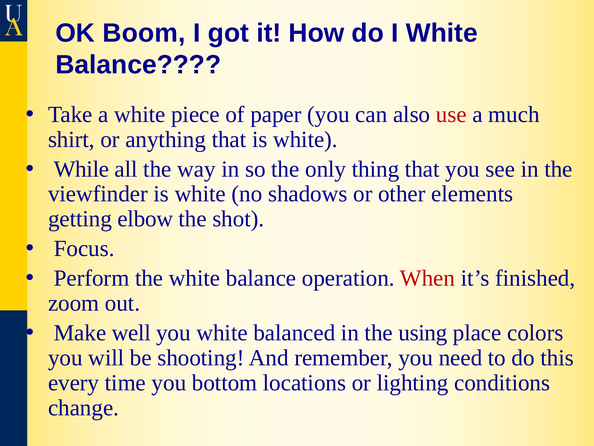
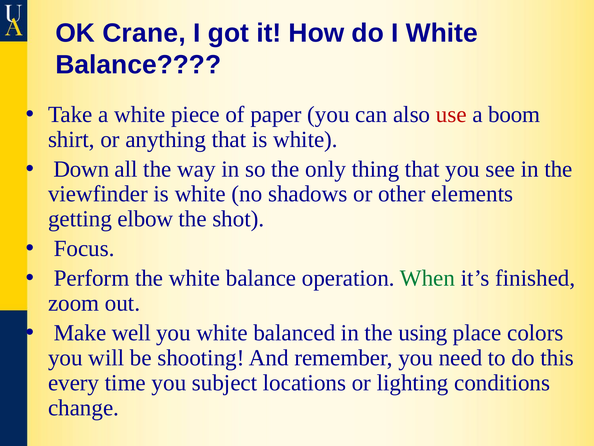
Boom: Boom -> Crane
much: much -> boom
While: While -> Down
When colour: red -> green
bottom: bottom -> subject
